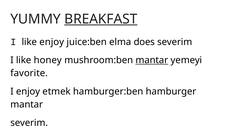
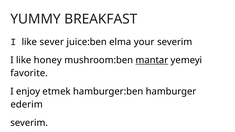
BREAKFAST underline: present -> none
like enjoy: enjoy -> sever
does: does -> your
mantar at (27, 105): mantar -> ederim
